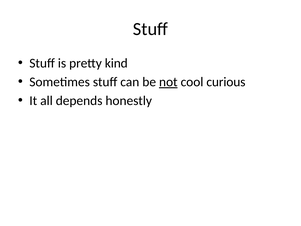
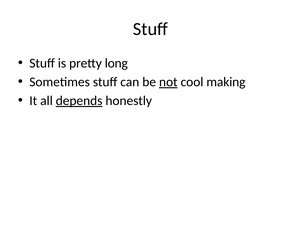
kind: kind -> long
curious: curious -> making
depends underline: none -> present
